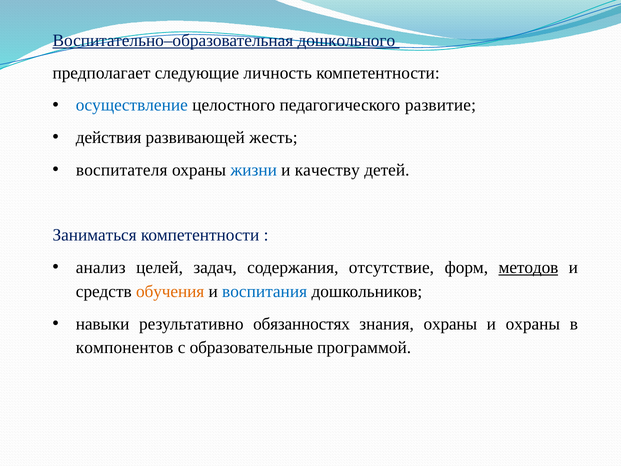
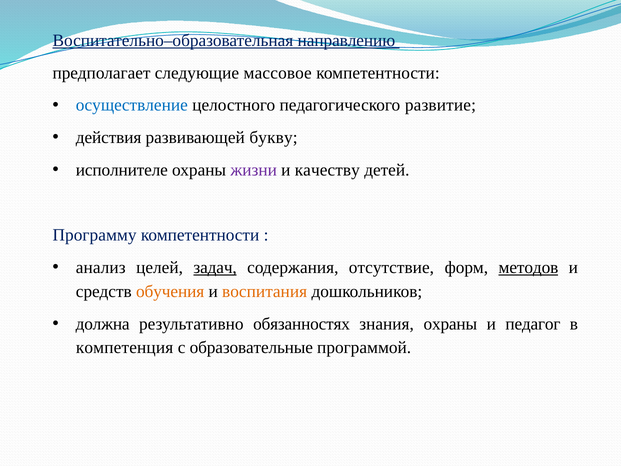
дошкольного: дошкольного -> направлению
личность: личность -> массовое
жесть: жесть -> букву
воспитателя: воспитателя -> исполнителе
жизни colour: blue -> purple
Заниматься: Заниматься -> Программу
задач underline: none -> present
воспитания colour: blue -> orange
навыки: навыки -> должна
и охраны: охраны -> педагог
компонентов: компонентов -> компетенция
